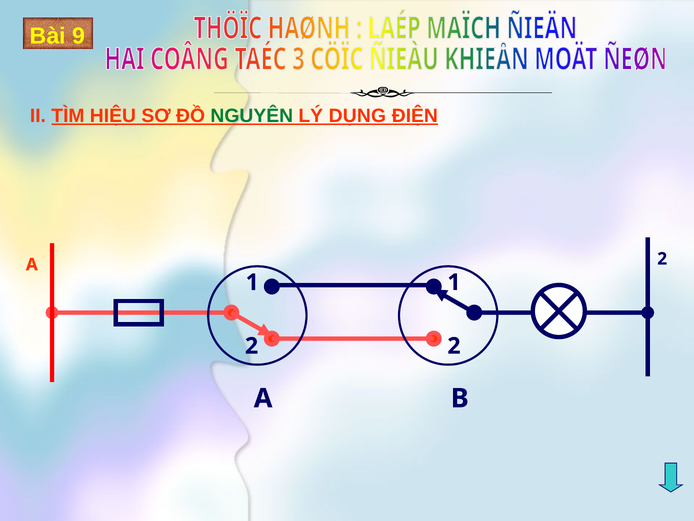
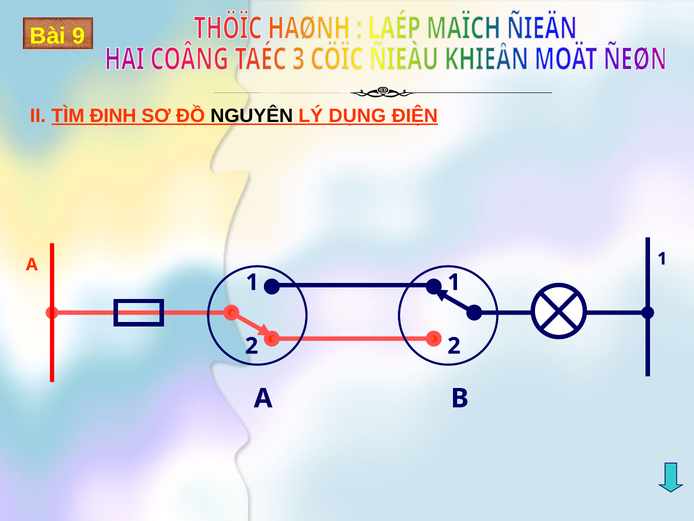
HIỆU: HIỆU -> ĐỊNH
NGUYÊN colour: green -> black
A 2: 2 -> 1
